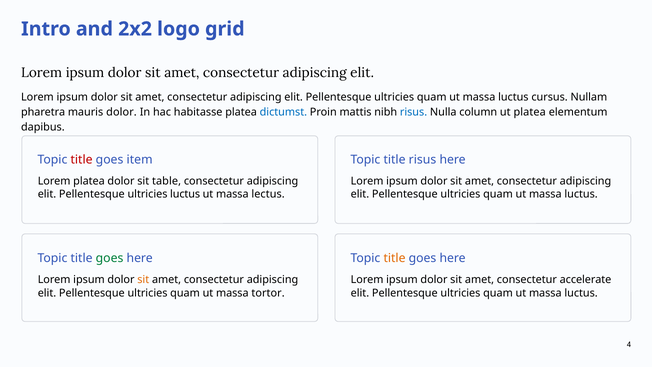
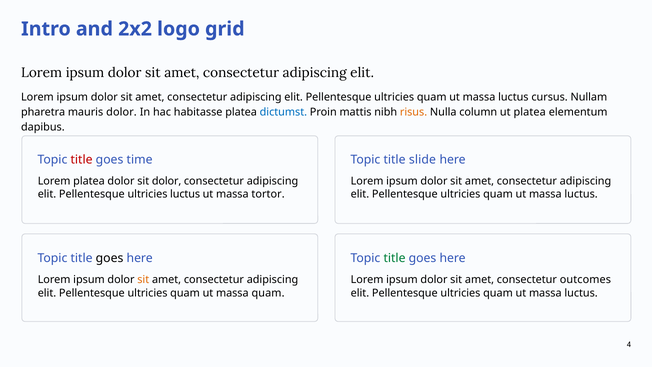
risus at (414, 112) colour: blue -> orange
item: item -> time
title risus: risus -> slide
sit table: table -> dolor
lectus: lectus -> tortor
goes at (110, 258) colour: green -> black
title at (395, 258) colour: orange -> green
accelerate: accelerate -> outcomes
massa tortor: tortor -> quam
